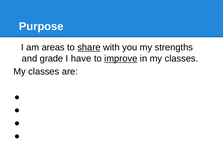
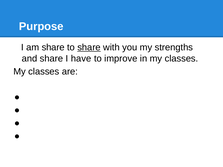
am areas: areas -> share
and grade: grade -> share
improve underline: present -> none
